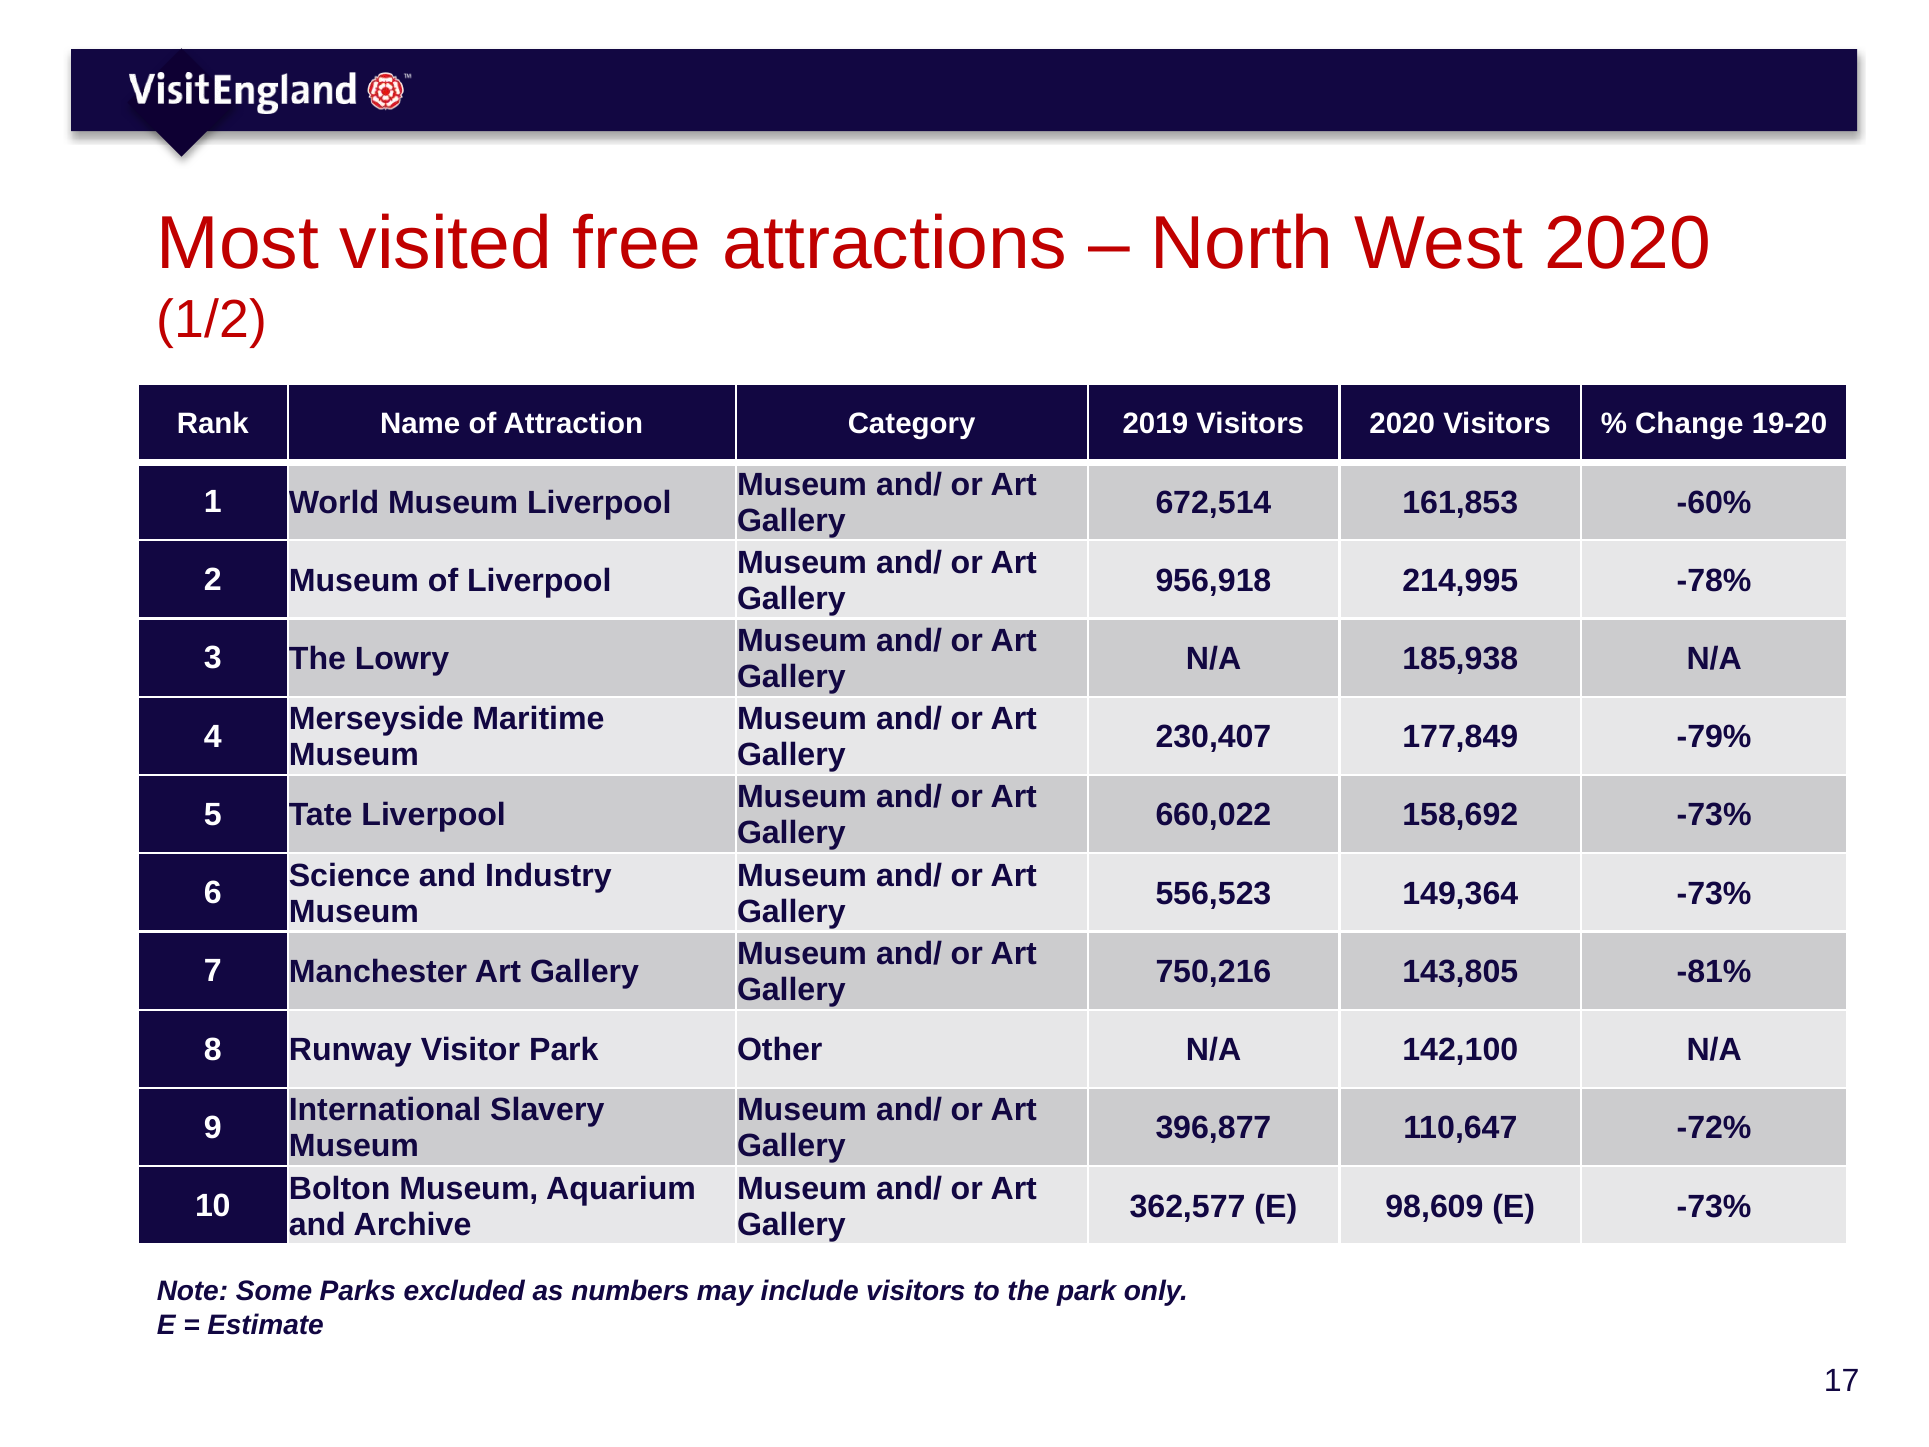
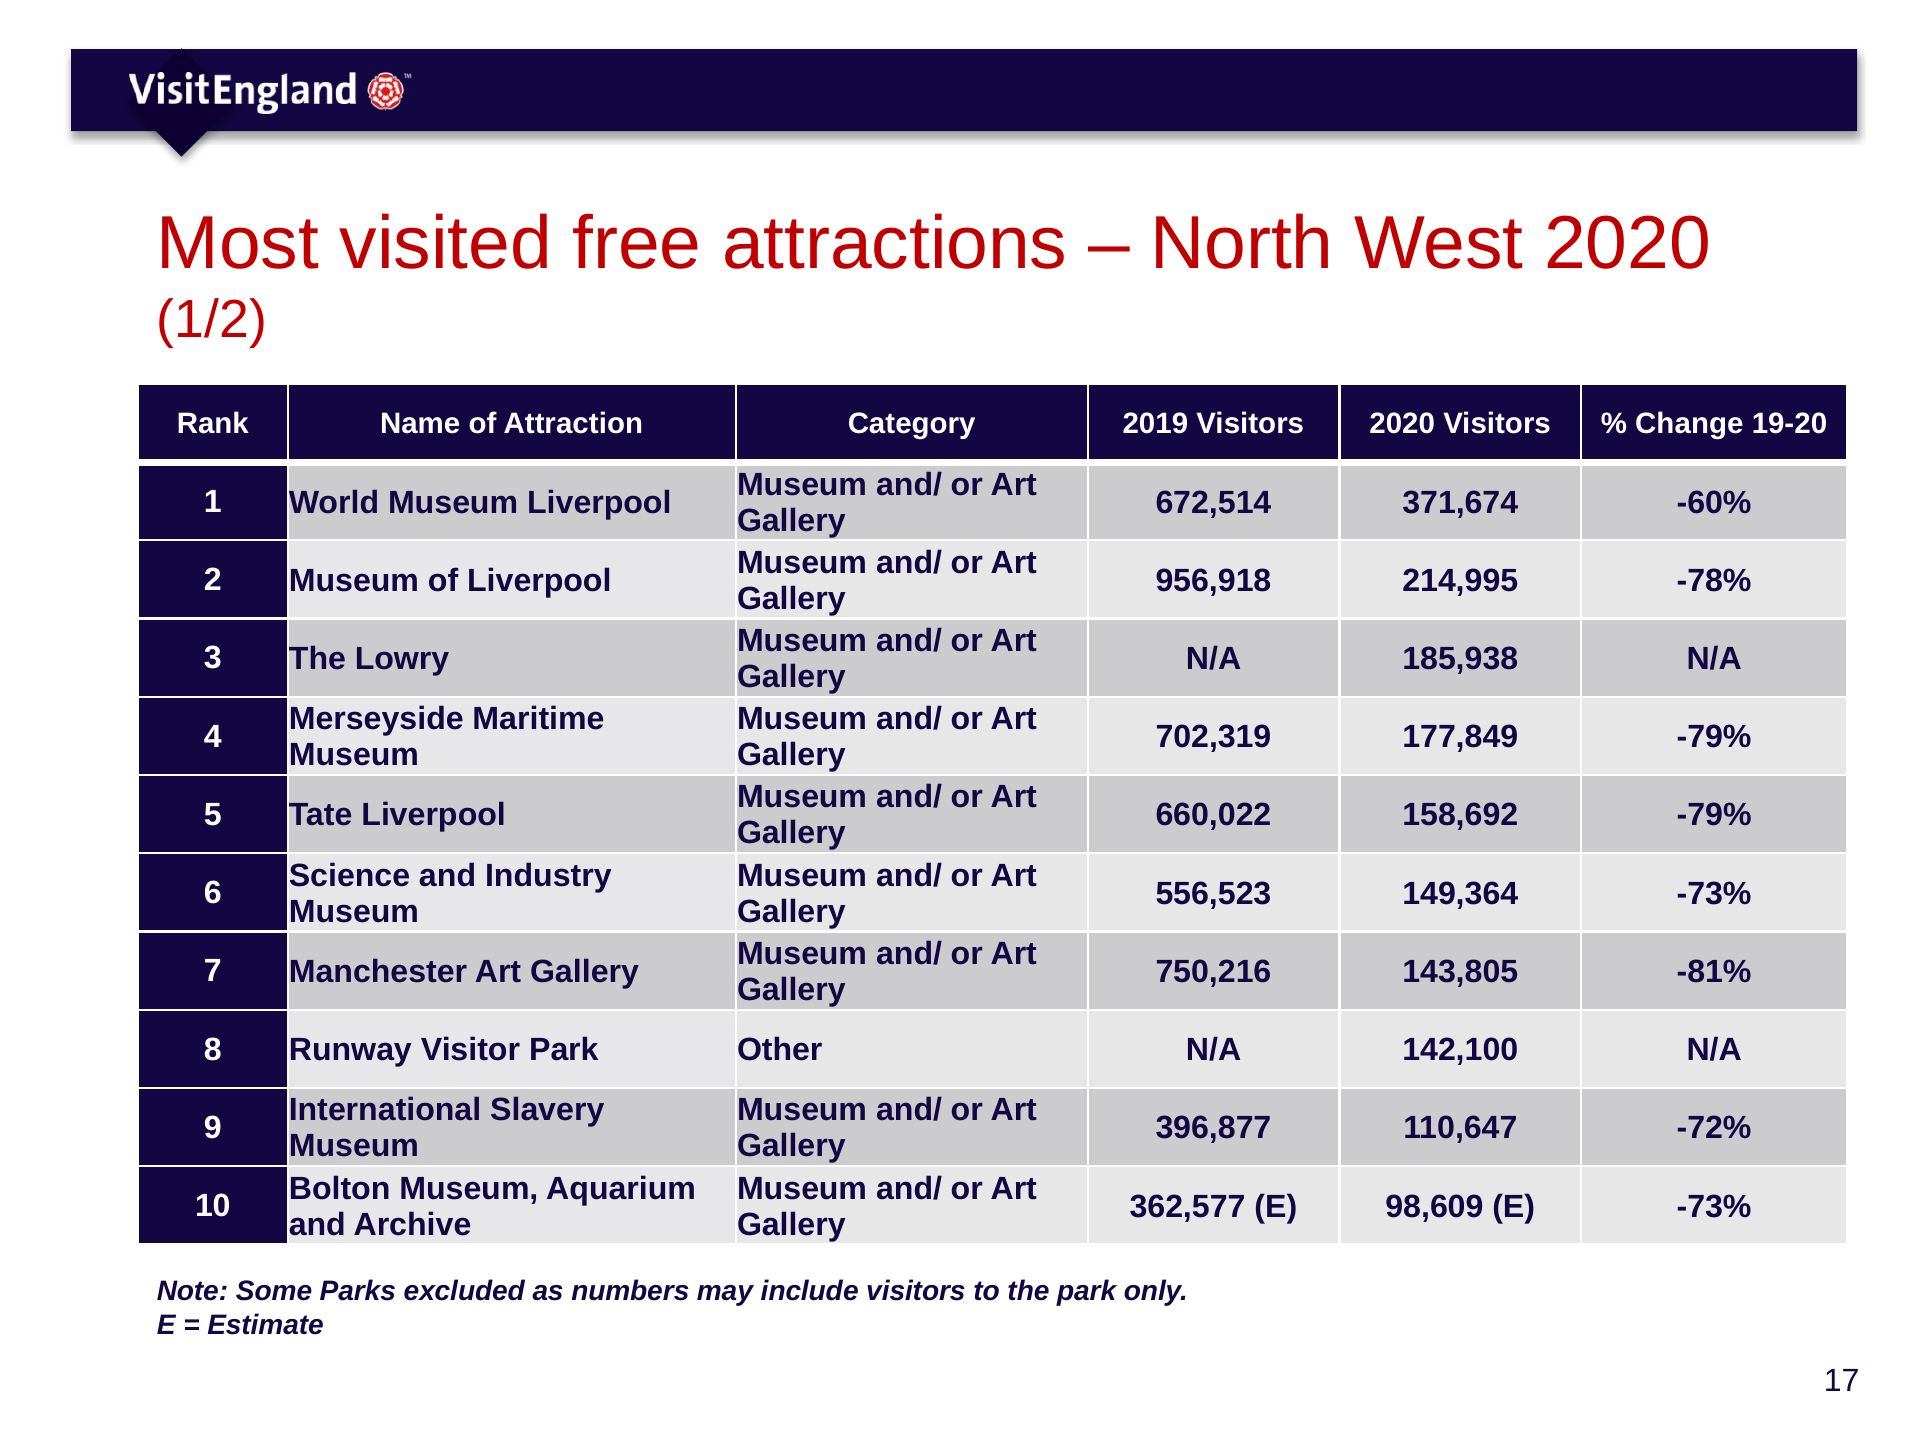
161,853: 161,853 -> 371,674
230,407: 230,407 -> 702,319
158,692 -73%: -73% -> -79%
